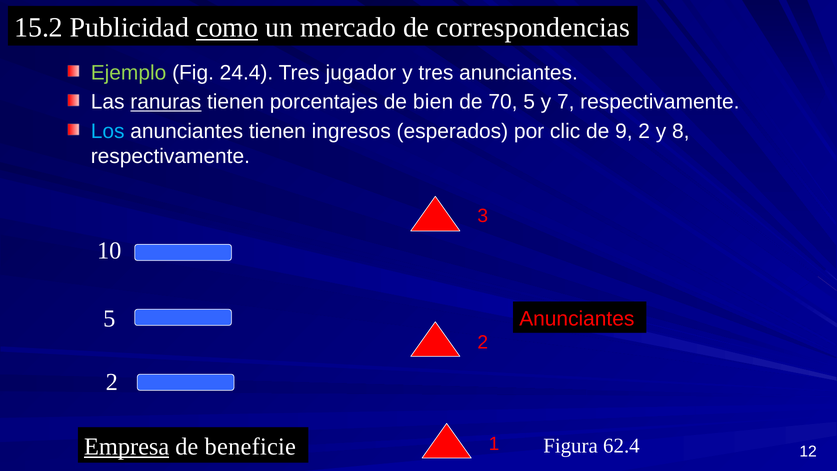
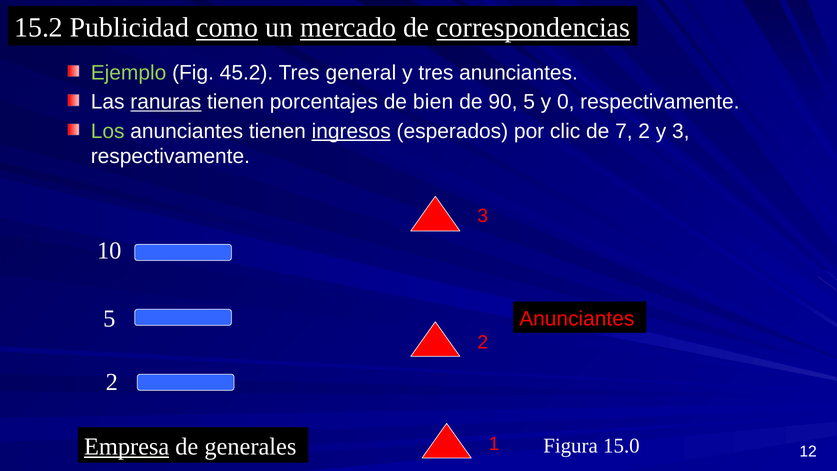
mercado underline: none -> present
correspondencias underline: none -> present
24.4: 24.4 -> 45.2
jugador: jugador -> general
70: 70 -> 90
7: 7 -> 0
Los colour: light blue -> light green
ingresos underline: none -> present
9: 9 -> 7
y 8: 8 -> 3
beneficie: beneficie -> generales
62.4: 62.4 -> 15.0
